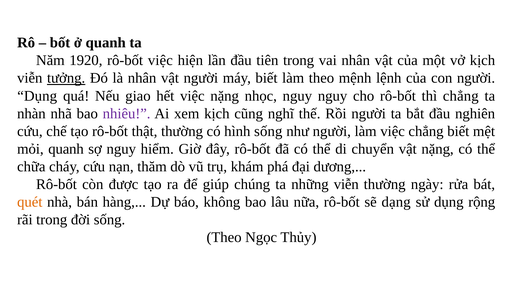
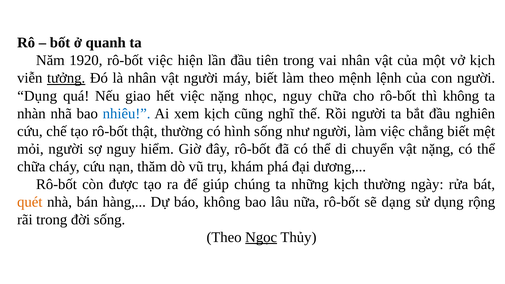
nguy nguy: nguy -> chữa
thì chẳng: chẳng -> không
nhiêu colour: purple -> blue
mỏi quanh: quanh -> người
những viễn: viễn -> kịch
Ngọc underline: none -> present
